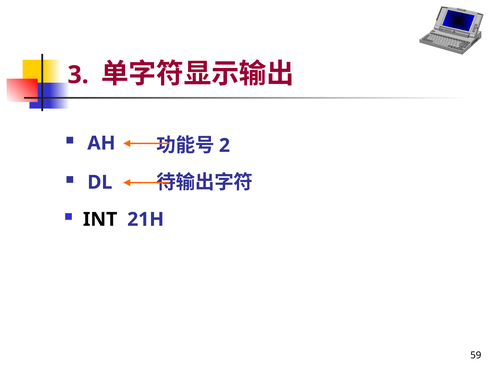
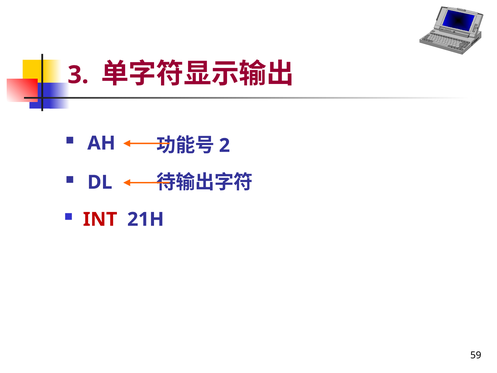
INT colour: black -> red
